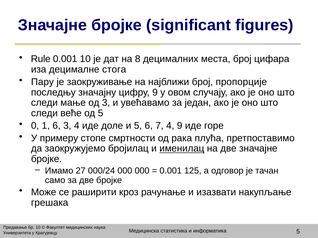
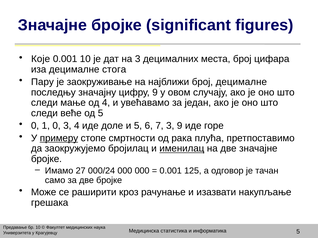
Rule: Rule -> Које
на 8: 8 -> 3
број пропорције: пропорције -> децималне
од 3: 3 -> 4
1 6: 6 -> 0
7 4: 4 -> 3
примеру underline: none -> present
